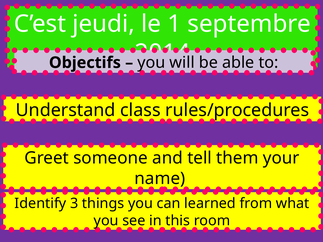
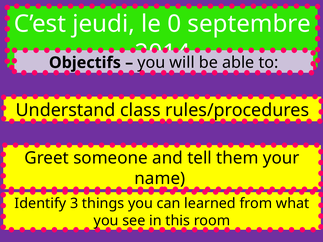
1: 1 -> 0
